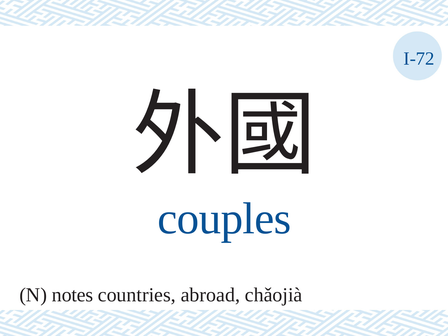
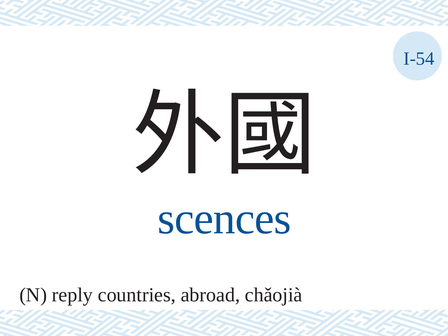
I-72: I-72 -> I-54
couples: couples -> scences
notes: notes -> reply
